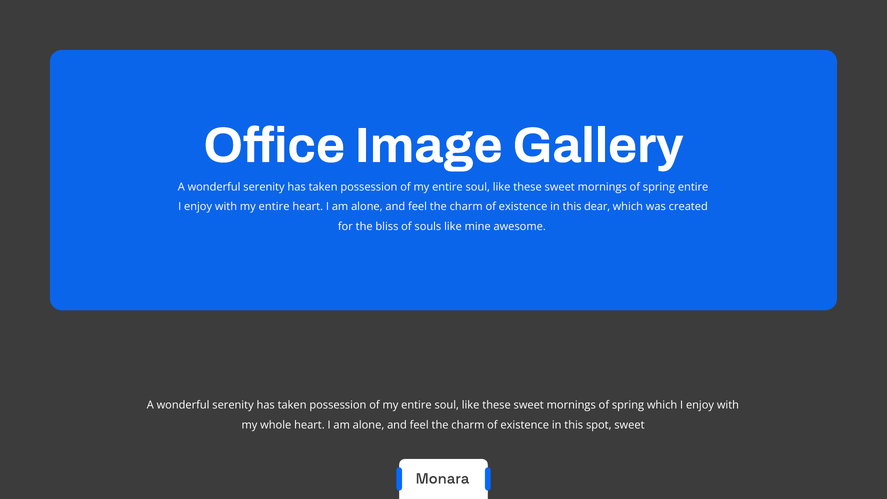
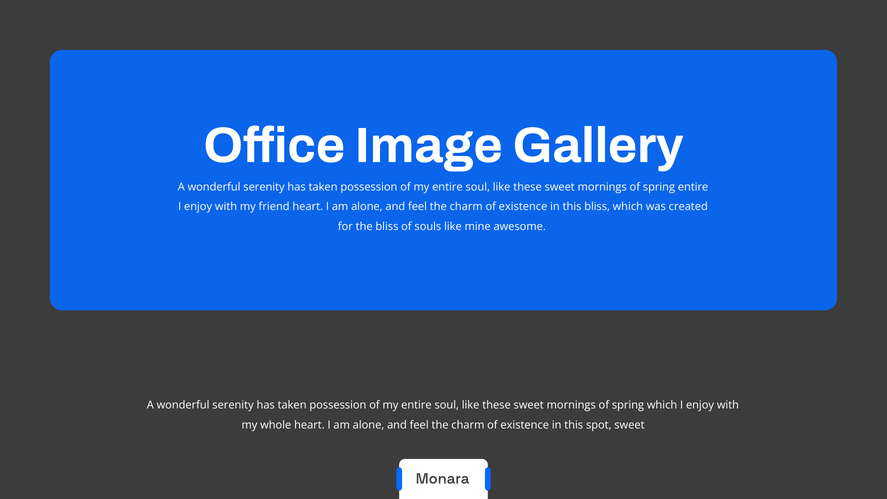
with my entire: entire -> friend
this dear: dear -> bliss
